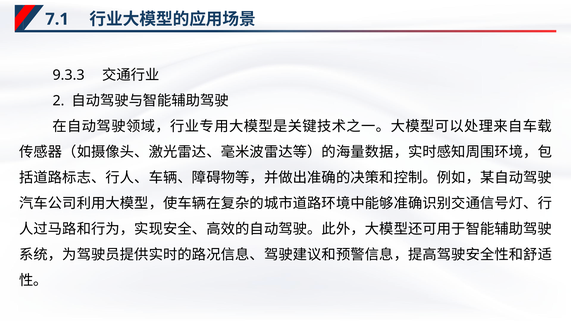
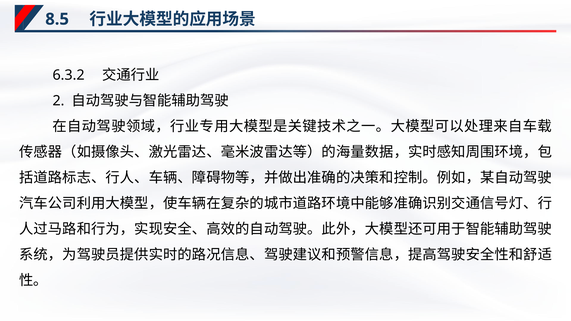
7.1: 7.1 -> 8.5
9.3.3: 9.3.3 -> 6.3.2
